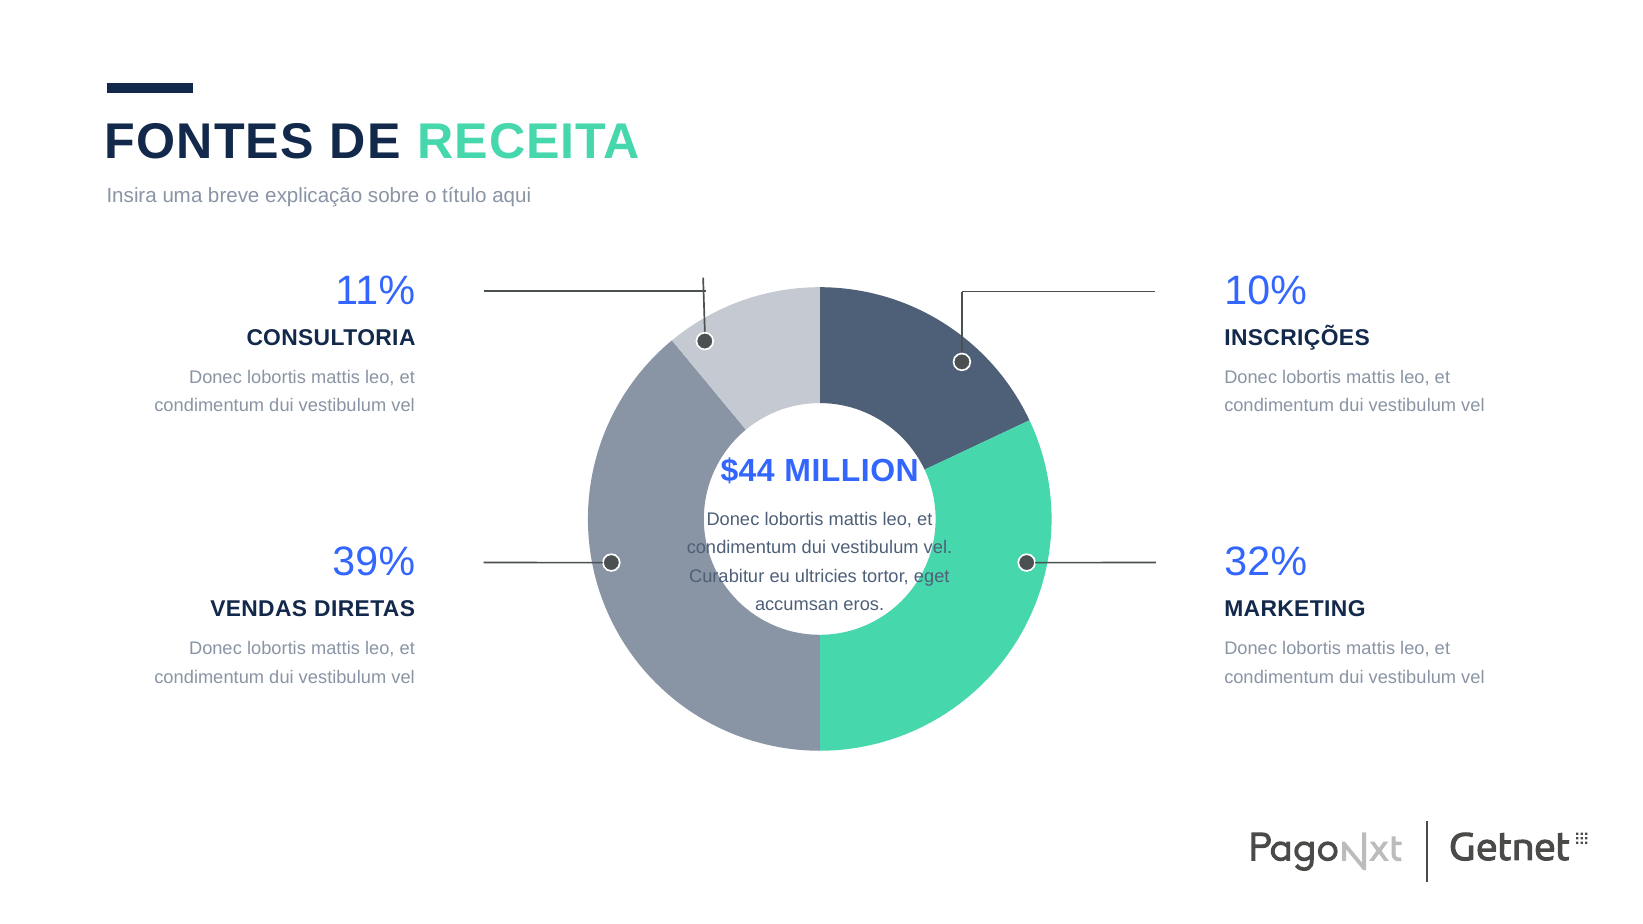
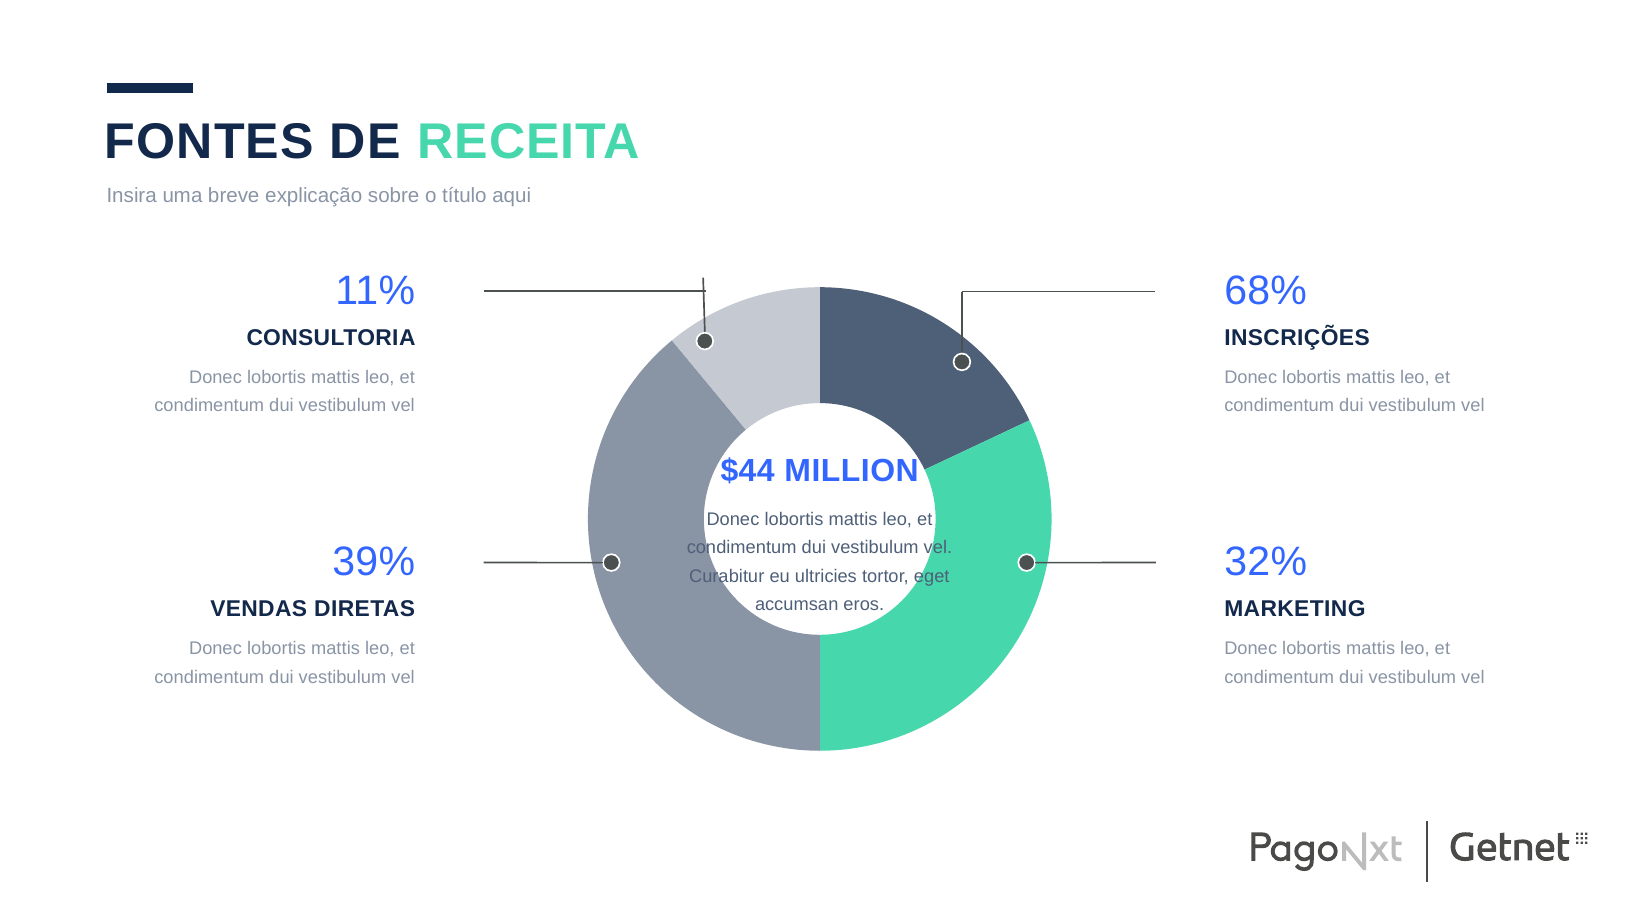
10%: 10% -> 68%
